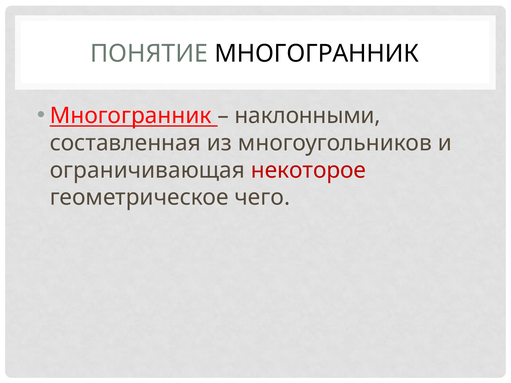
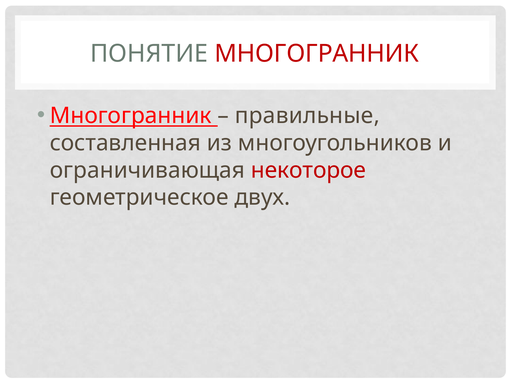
МНОГОГРАННИК at (317, 54) colour: black -> red
наклонными: наклонными -> правильные
чего: чего -> двух
